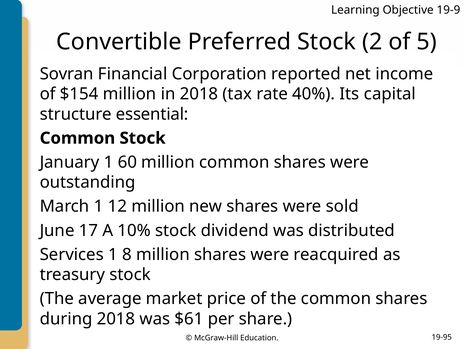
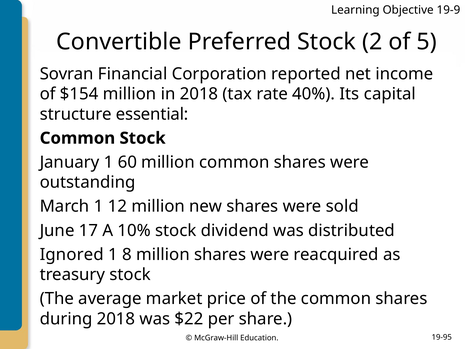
Services: Services -> Ignored
$61: $61 -> $22
